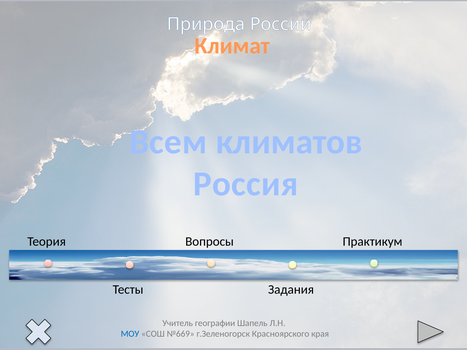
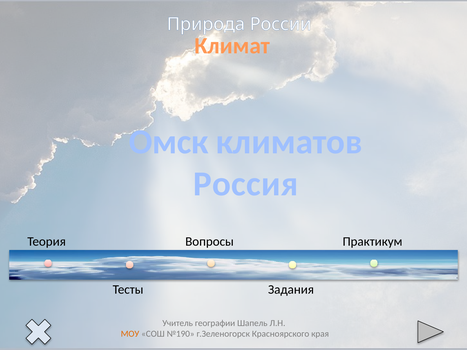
Всем: Всем -> Омск
МОУ colour: blue -> orange
№669: №669 -> №190
